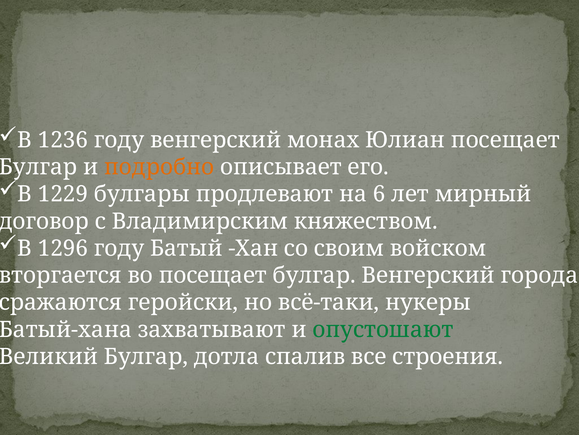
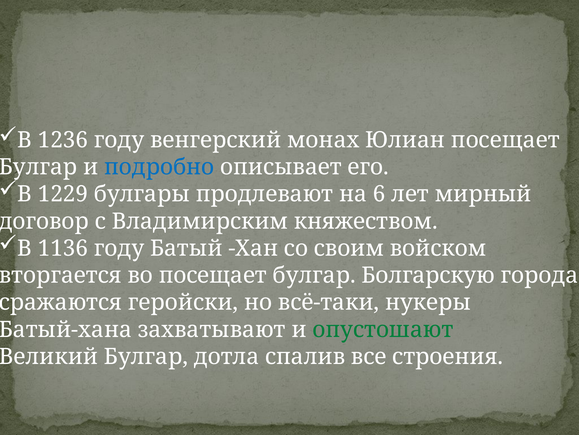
подробно colour: orange -> blue
1296: 1296 -> 1136
булгар Венгерский: Венгерский -> Болгарскую
